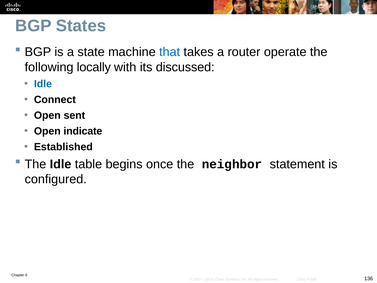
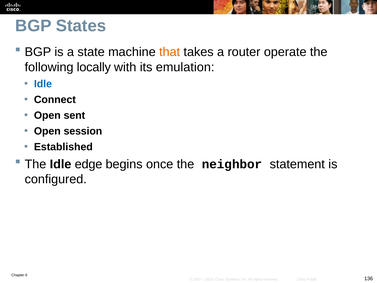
that colour: blue -> orange
discussed: discussed -> emulation
indicate: indicate -> session
table: table -> edge
